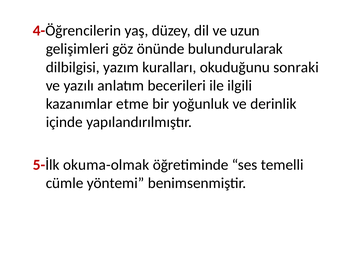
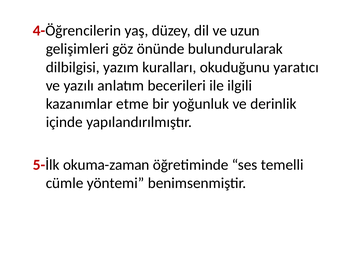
sonraki: sonraki -> yaratıcı
okuma-olmak: okuma-olmak -> okuma-zaman
